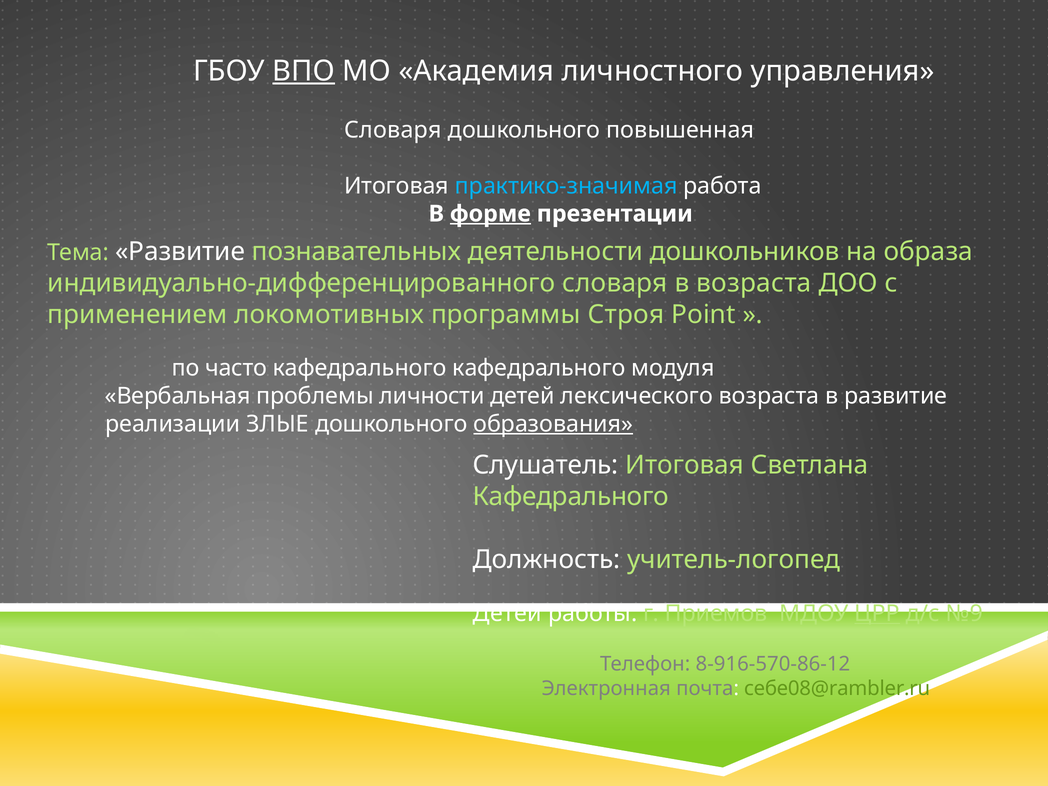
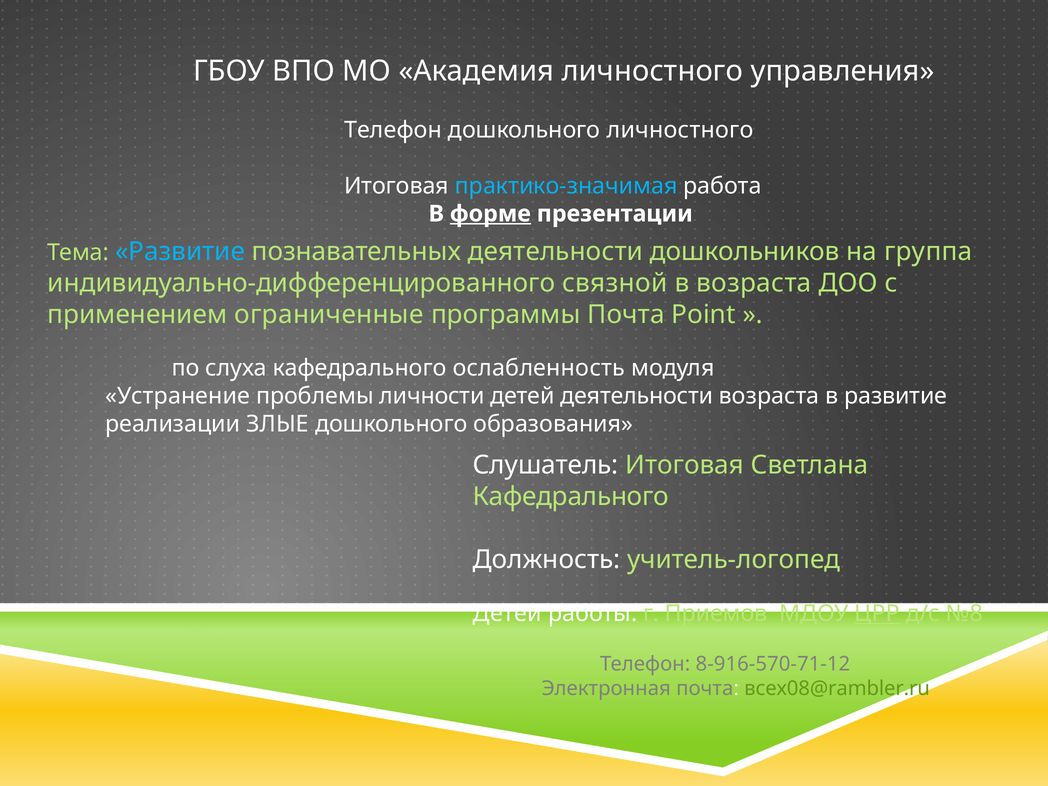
ВПО underline: present -> none
Словаря at (393, 130): Словаря -> Телефон
дошкольного повышенная: повышенная -> личностного
Развитие at (180, 251) colour: white -> light blue
образа: образа -> группа
индивидуально-дифференцированного словаря: словаря -> связной
локомотивных: локомотивных -> ограниченные
программы Строя: Строя -> Почта
часто: часто -> слуха
кафедрального кафедрального: кафедрального -> ослабленность
Вербальная: Вербальная -> Устранение
детей лексического: лексического -> деятельности
образования underline: present -> none
№9: №9 -> №8
8-916-570-86-12: 8-916-570-86-12 -> 8-916-570-71-12
себе08@rambler.ru: себе08@rambler.ru -> всех08@rambler.ru
